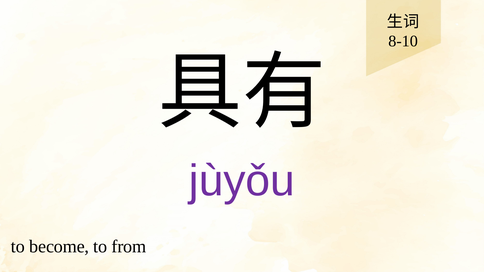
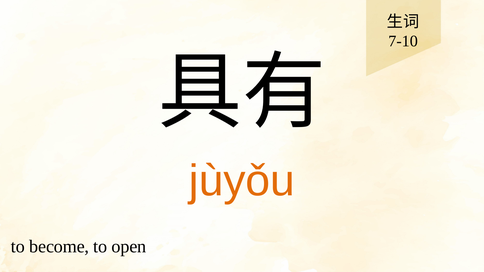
8-10: 8-10 -> 7-10
jùyǒu colour: purple -> orange
from: from -> open
